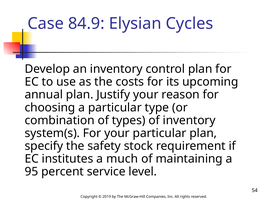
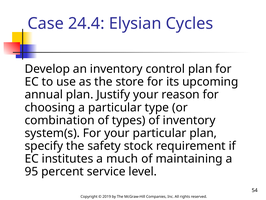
84.9: 84.9 -> 24.4
costs: costs -> store
